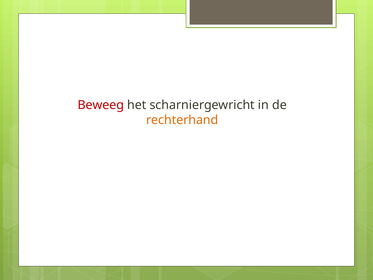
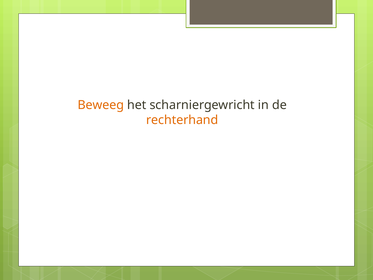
Beweeg colour: red -> orange
